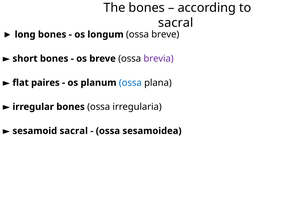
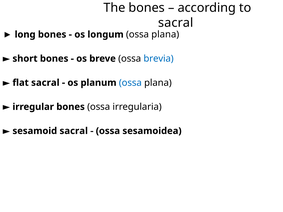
longum ossa breve: breve -> plana
brevia colour: purple -> blue
flat paires: paires -> sacral
